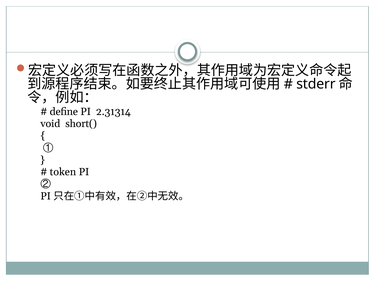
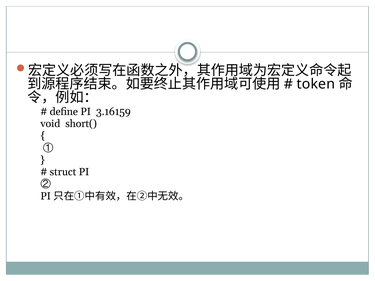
stderr: stderr -> token
2.31314: 2.31314 -> 3.16159
token: token -> struct
